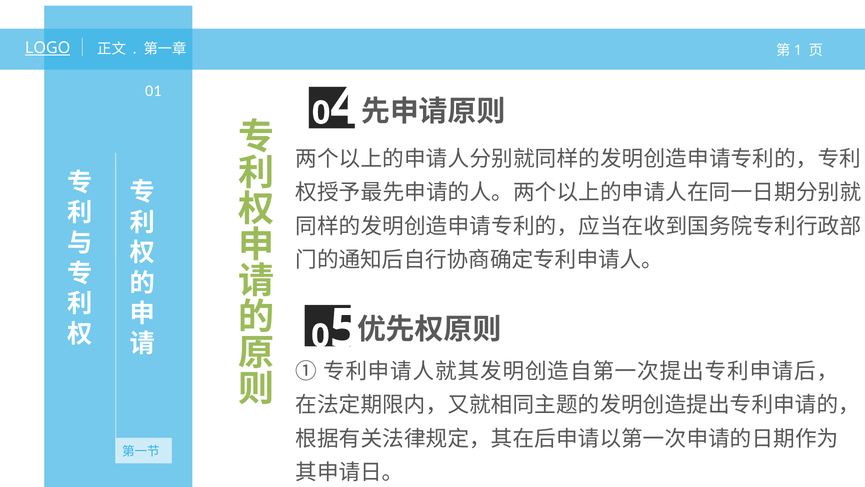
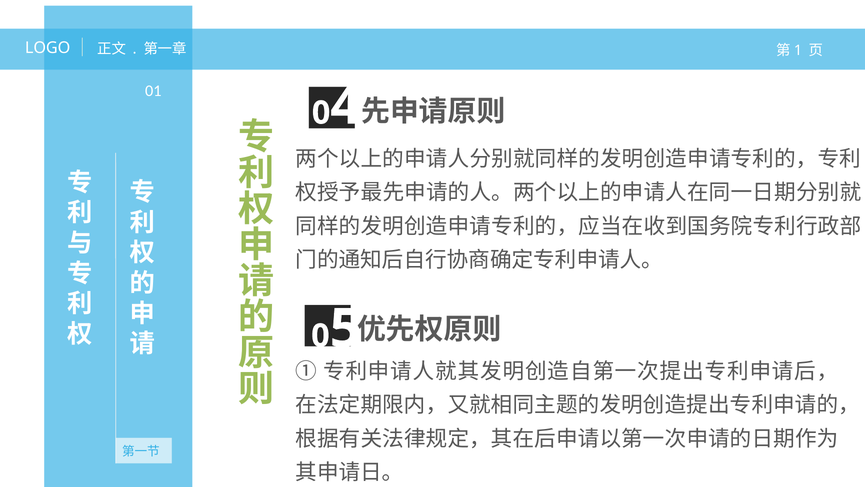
LOGO underline: present -> none
